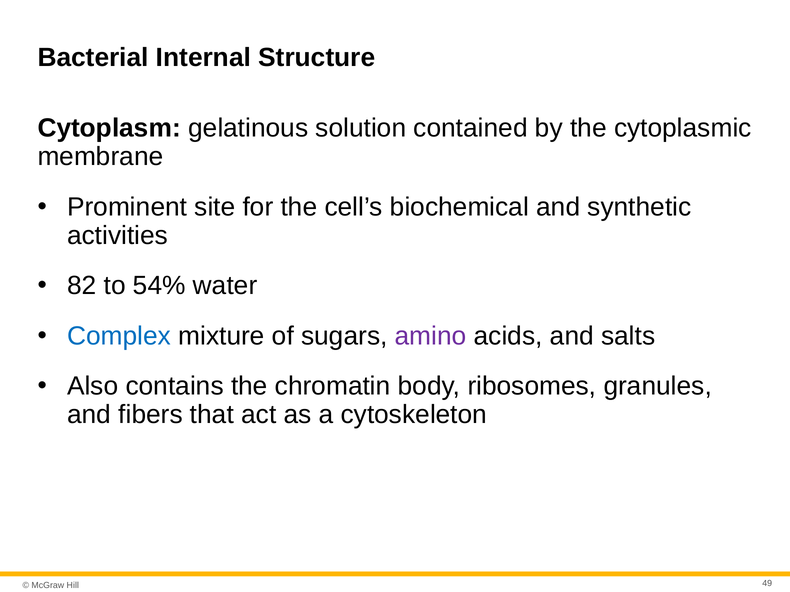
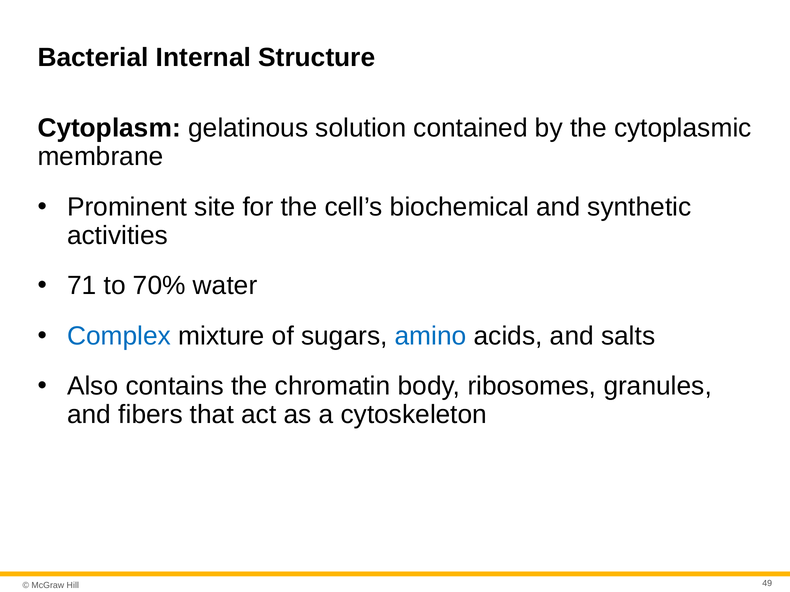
82: 82 -> 71
54%: 54% -> 70%
amino colour: purple -> blue
